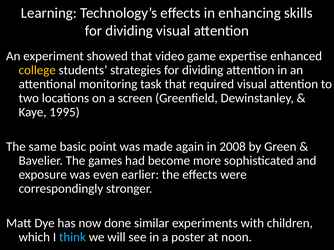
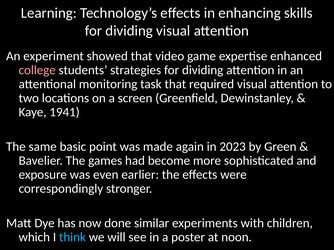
college colour: yellow -> pink
1995: 1995 -> 1941
2008: 2008 -> 2023
